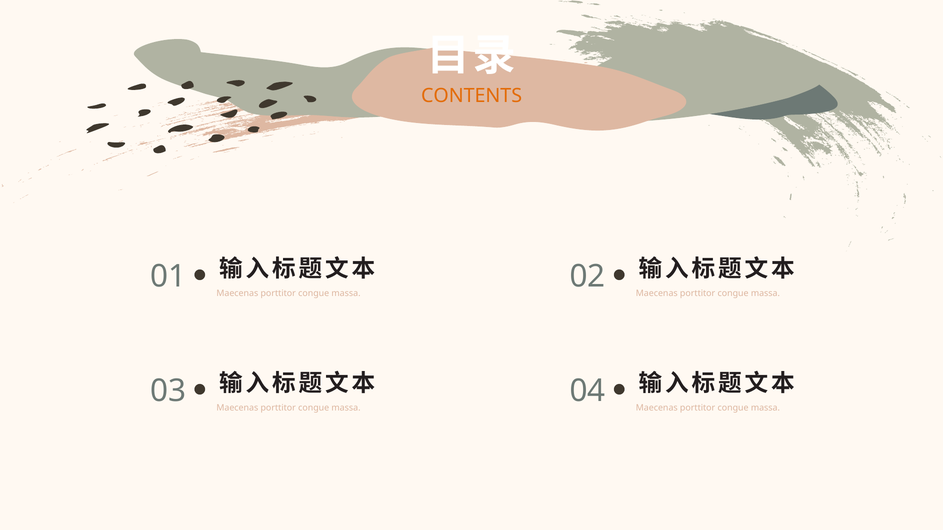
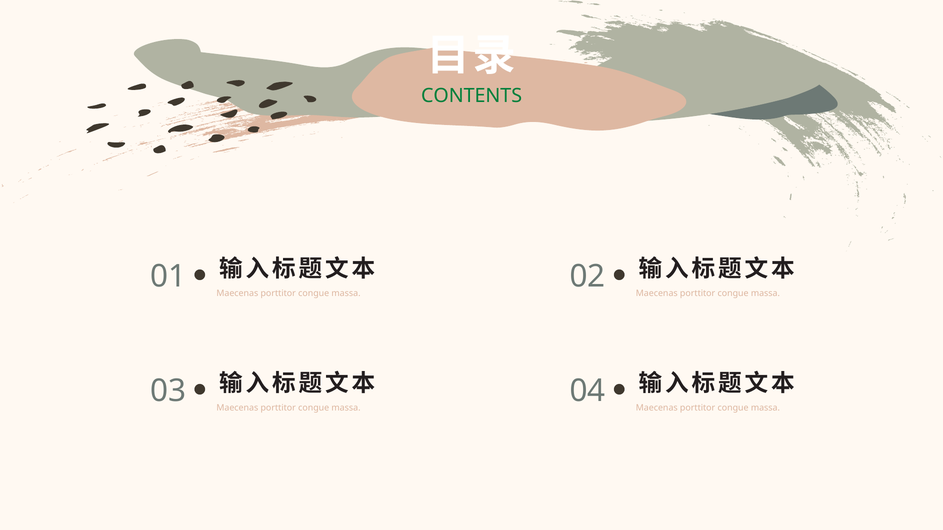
CONTENTS colour: orange -> green
